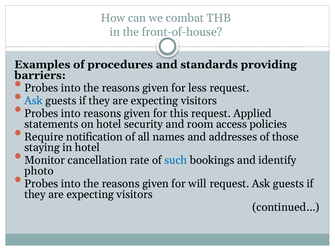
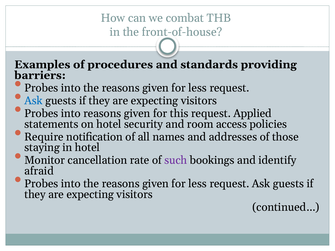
such colour: blue -> purple
photo: photo -> afraid
will at (198, 184): will -> less
